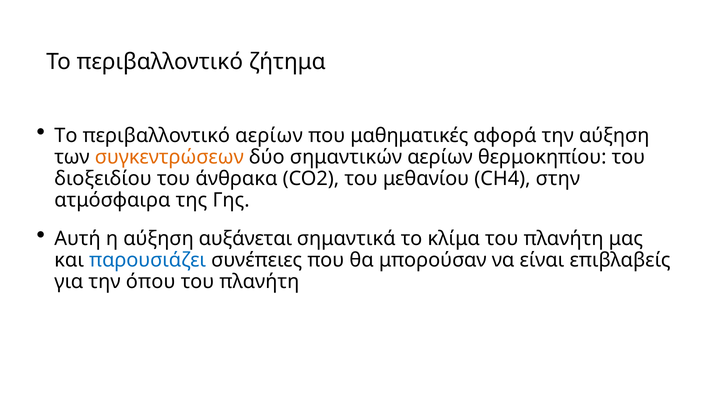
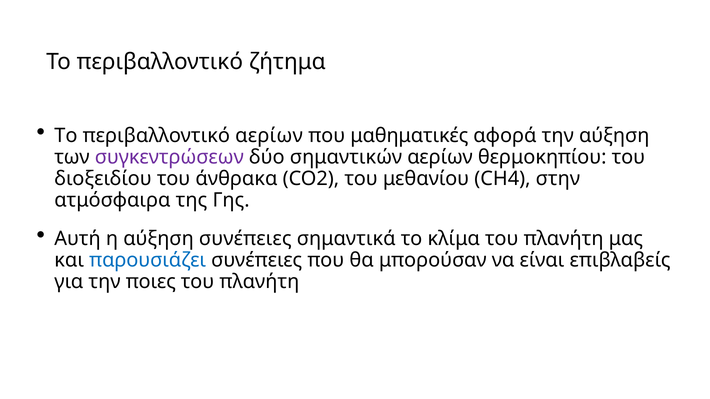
συγκεντρώσεων colour: orange -> purple
αύξηση αυξάνεται: αυξάνεται -> συνέπειες
όπου: όπου -> ποιες
